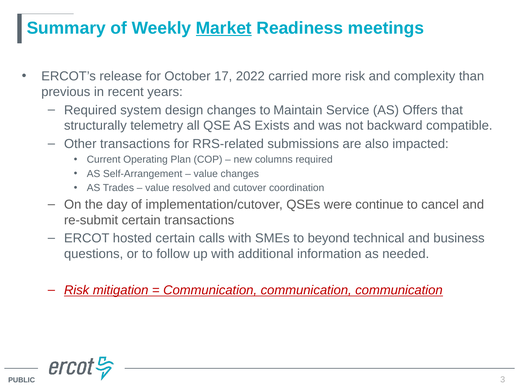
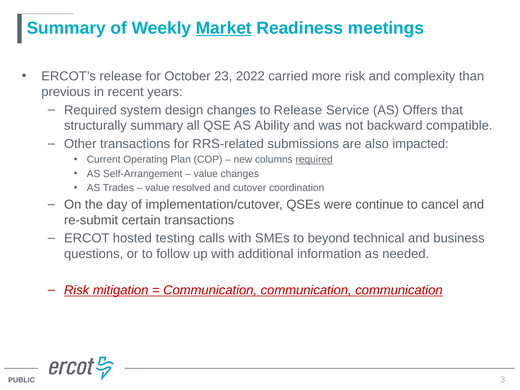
17: 17 -> 23
to Maintain: Maintain -> Release
structurally telemetry: telemetry -> summary
Exists: Exists -> Ability
required at (314, 160) underline: none -> present
hosted certain: certain -> testing
